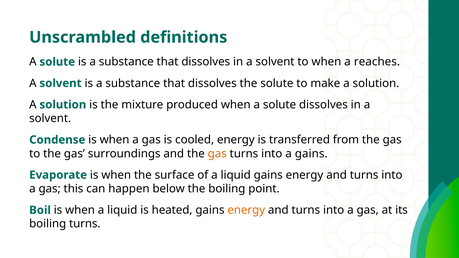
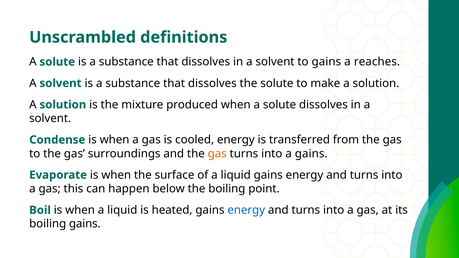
to when: when -> gains
energy at (246, 210) colour: orange -> blue
boiling turns: turns -> gains
